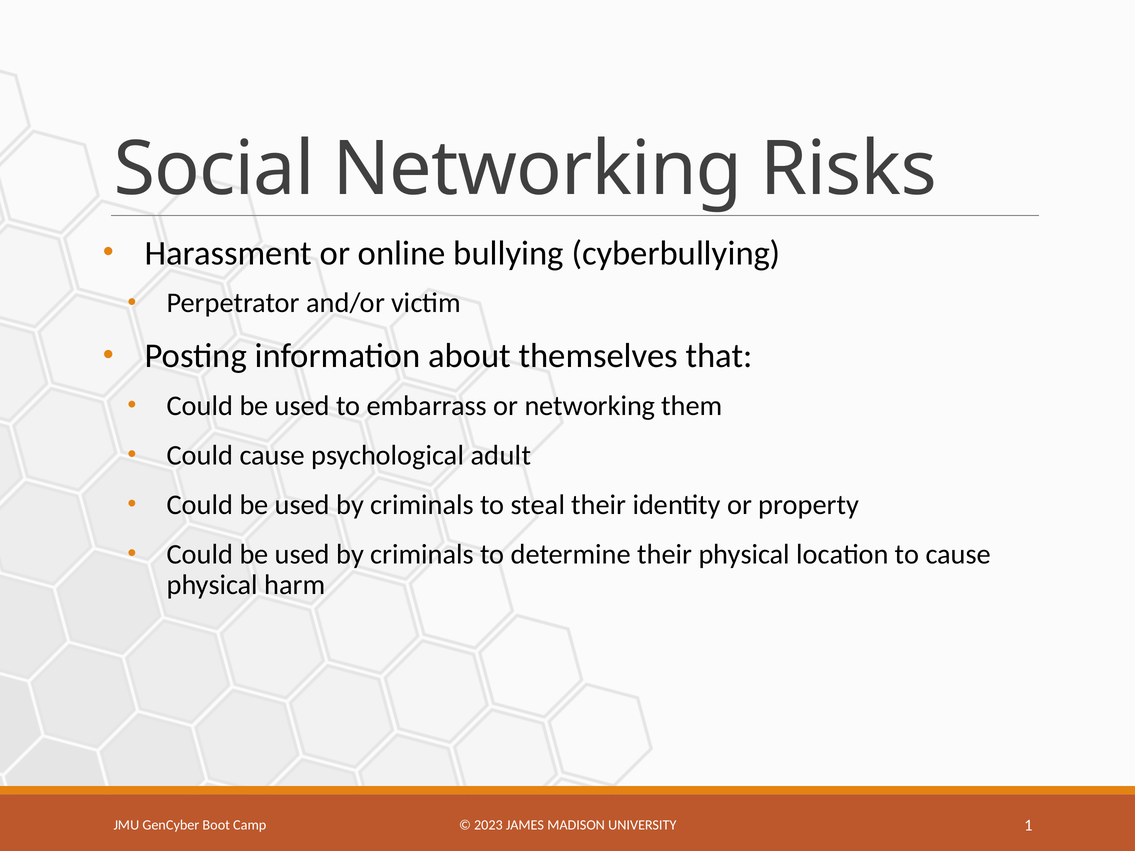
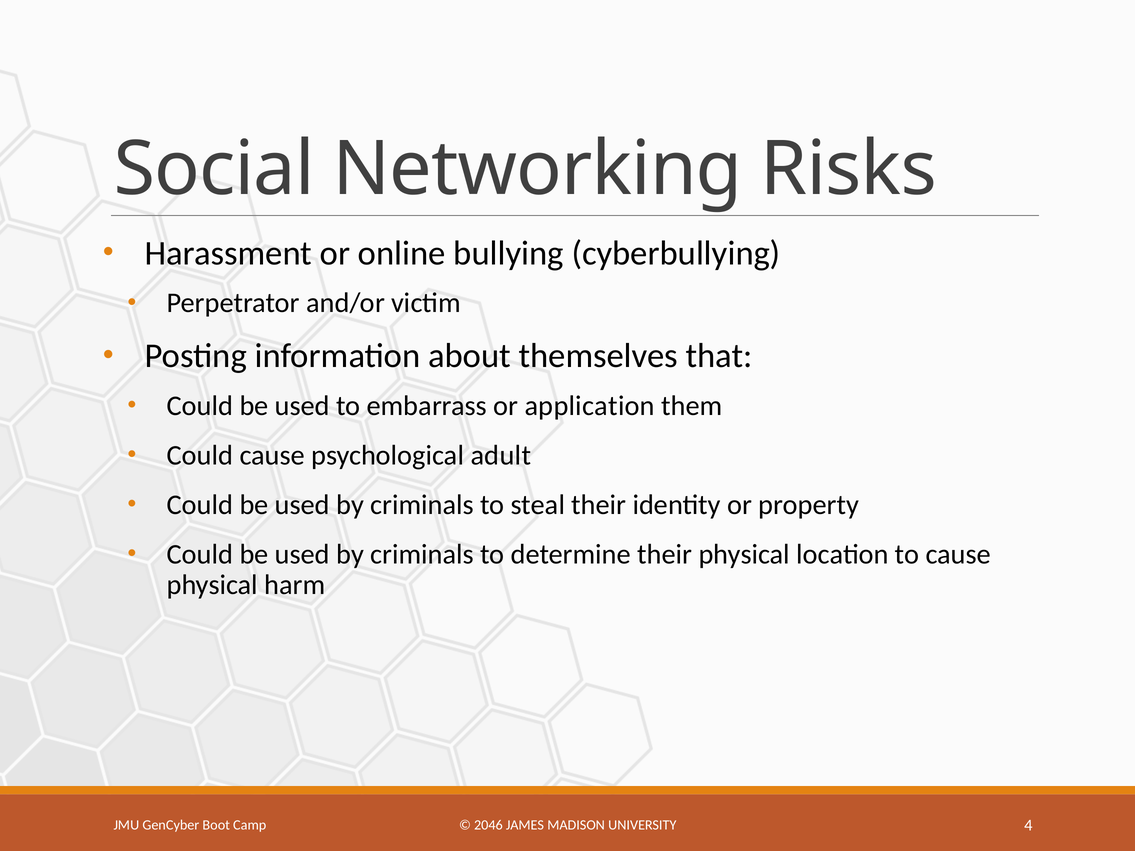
or networking: networking -> application
2023: 2023 -> 2046
1: 1 -> 4
